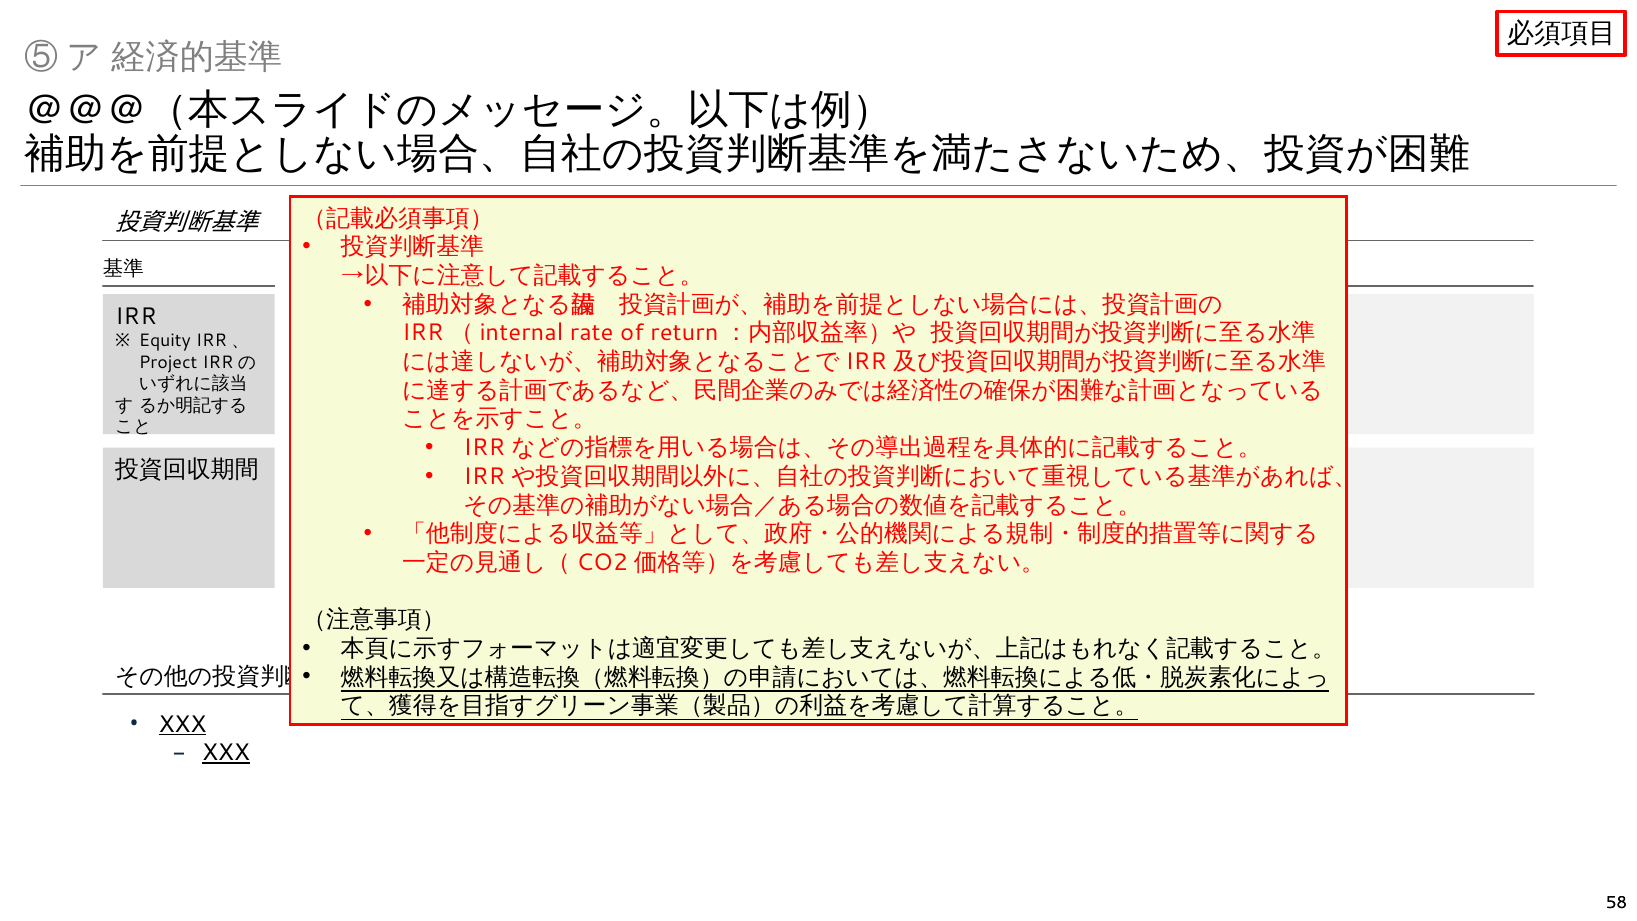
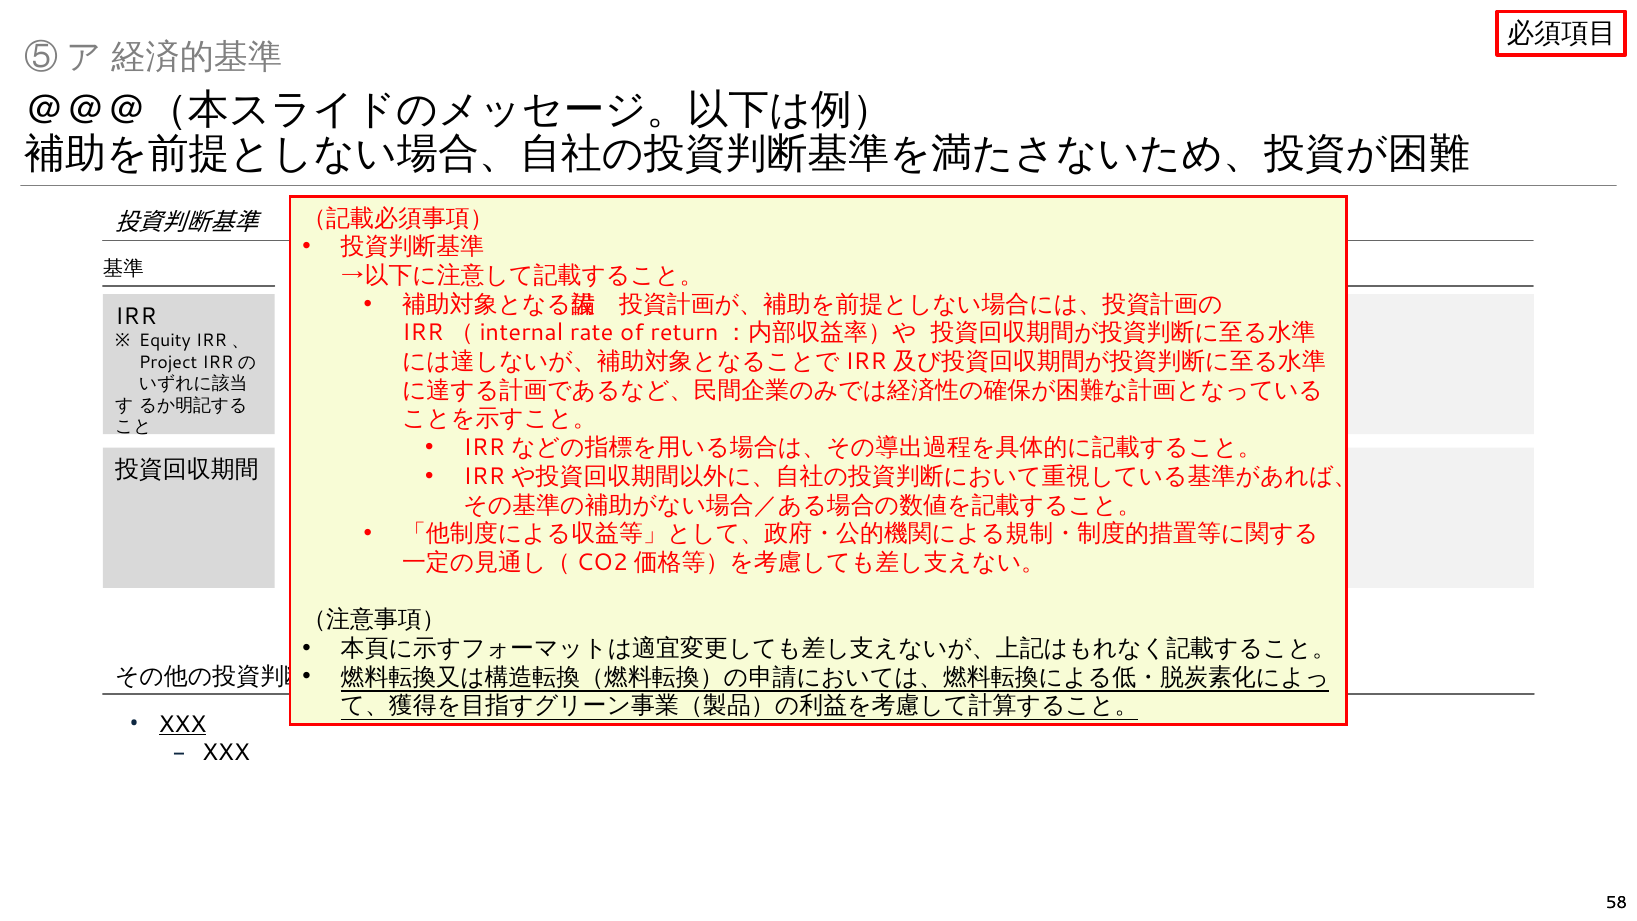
XXX at (226, 753) underline: present -> none
